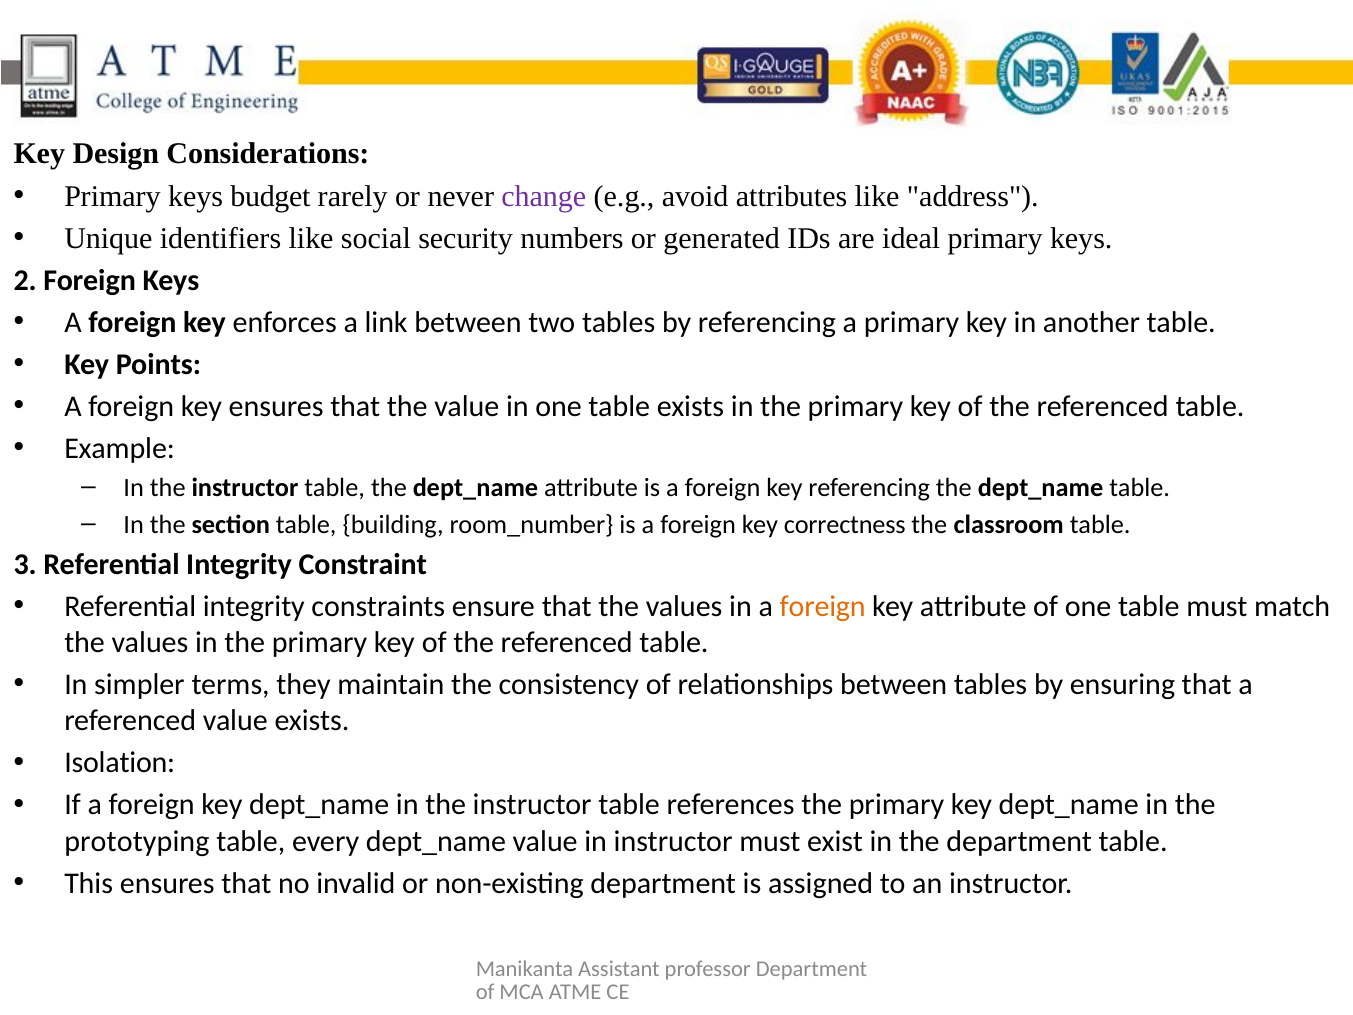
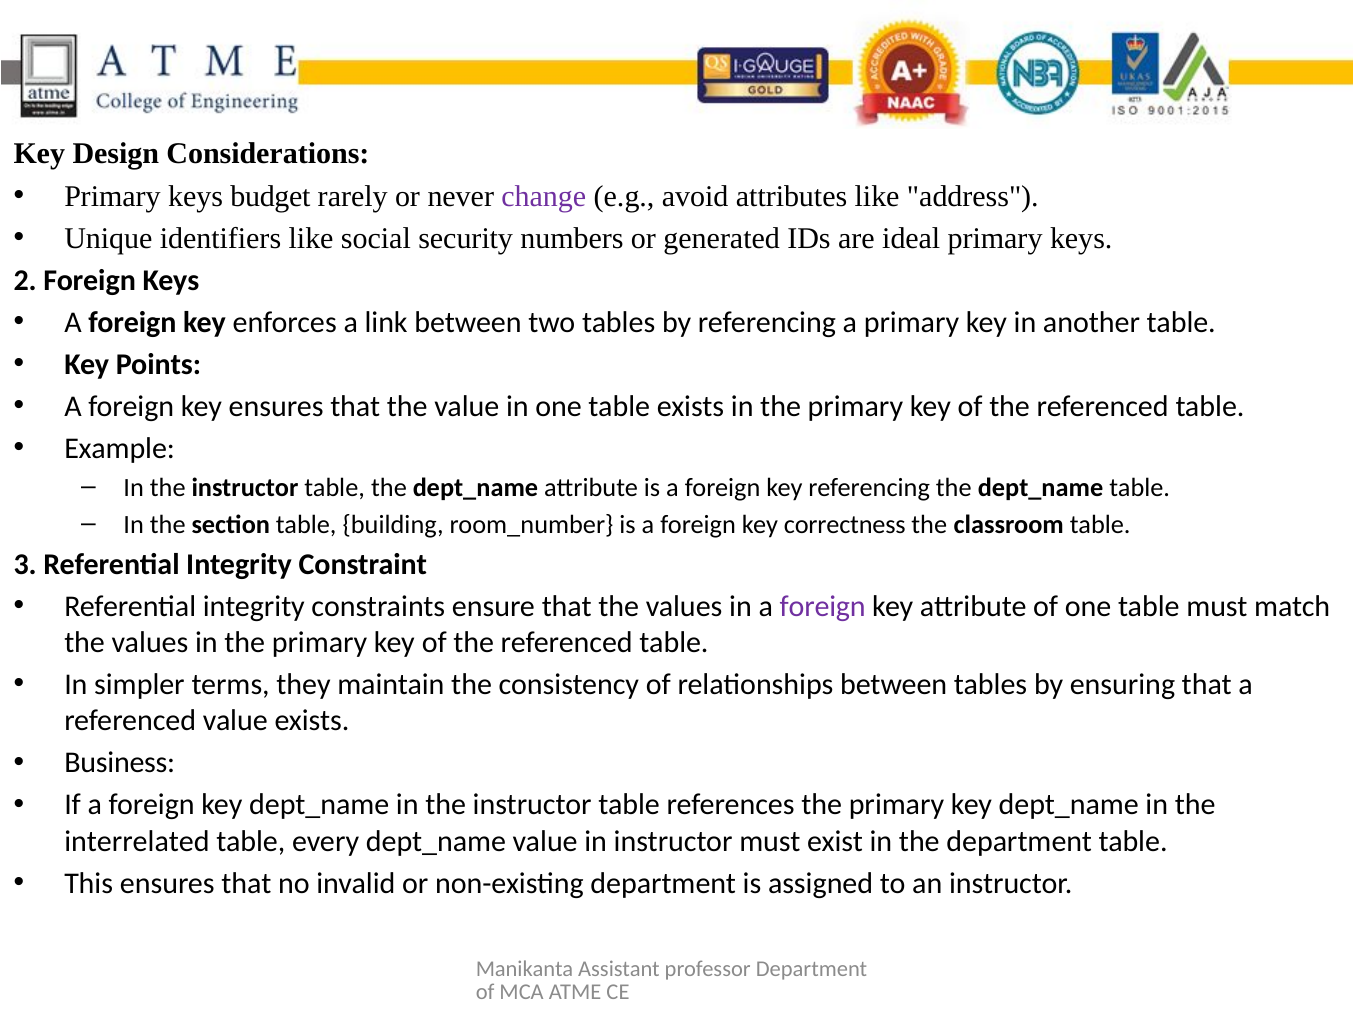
foreign at (823, 606) colour: orange -> purple
Isolation: Isolation -> Business
prototyping: prototyping -> interrelated
